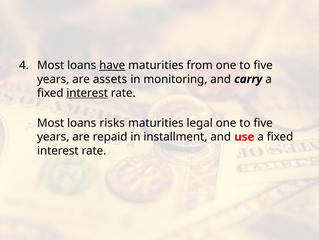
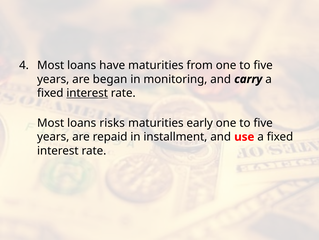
have underline: present -> none
assets: assets -> began
legal: legal -> early
